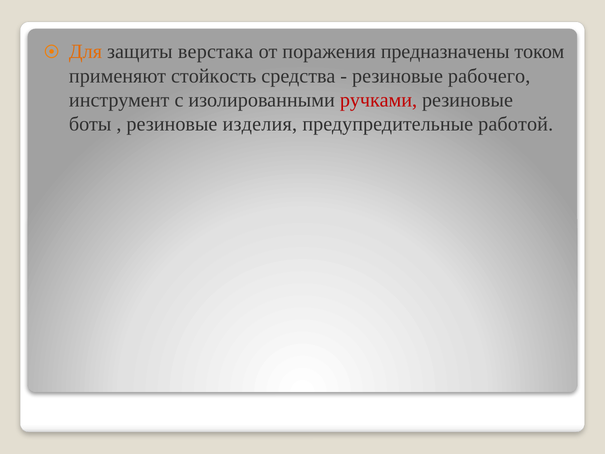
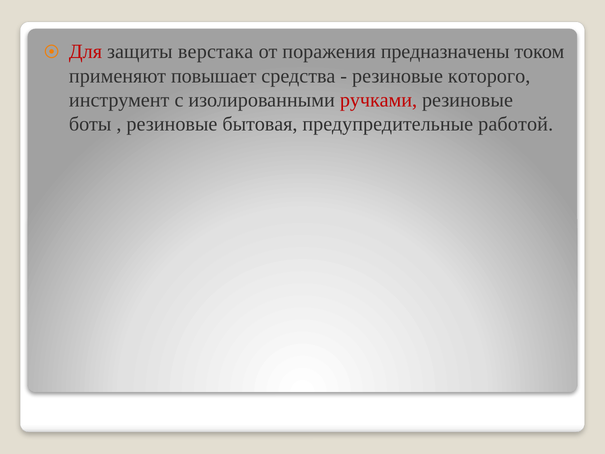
Для colour: orange -> red
стойкость: стойкость -> повышает
рабочего: рабочего -> которого
изделия: изделия -> бытовая
